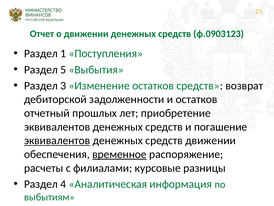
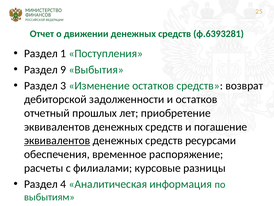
ф.0903123: ф.0903123 -> ф.6393281
5: 5 -> 9
средств движении: движении -> ресурсами
временное underline: present -> none
